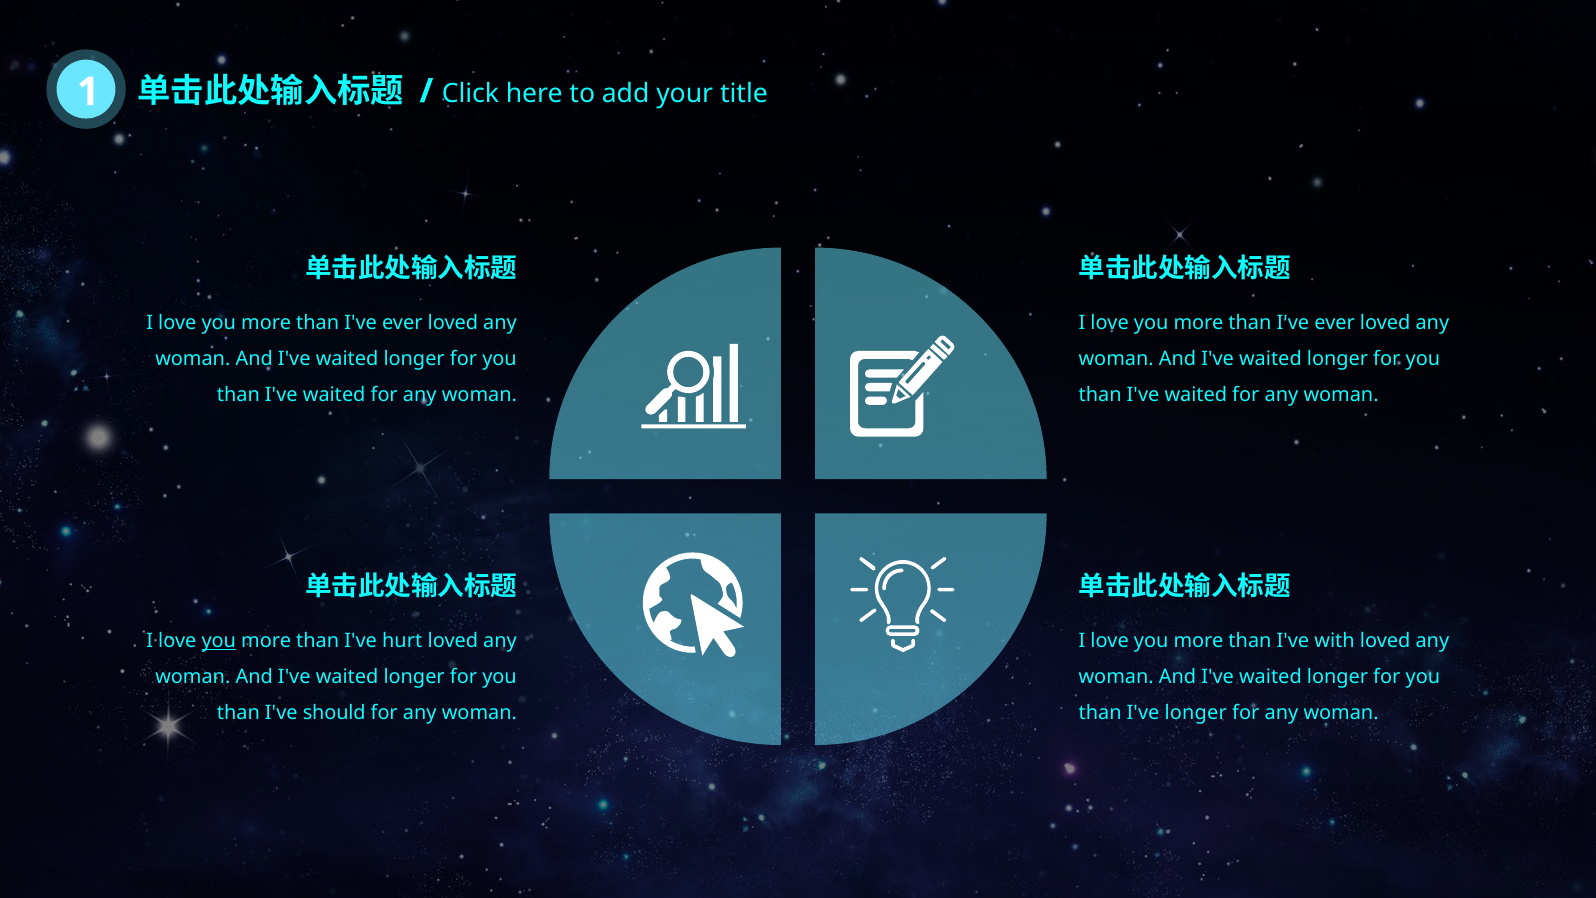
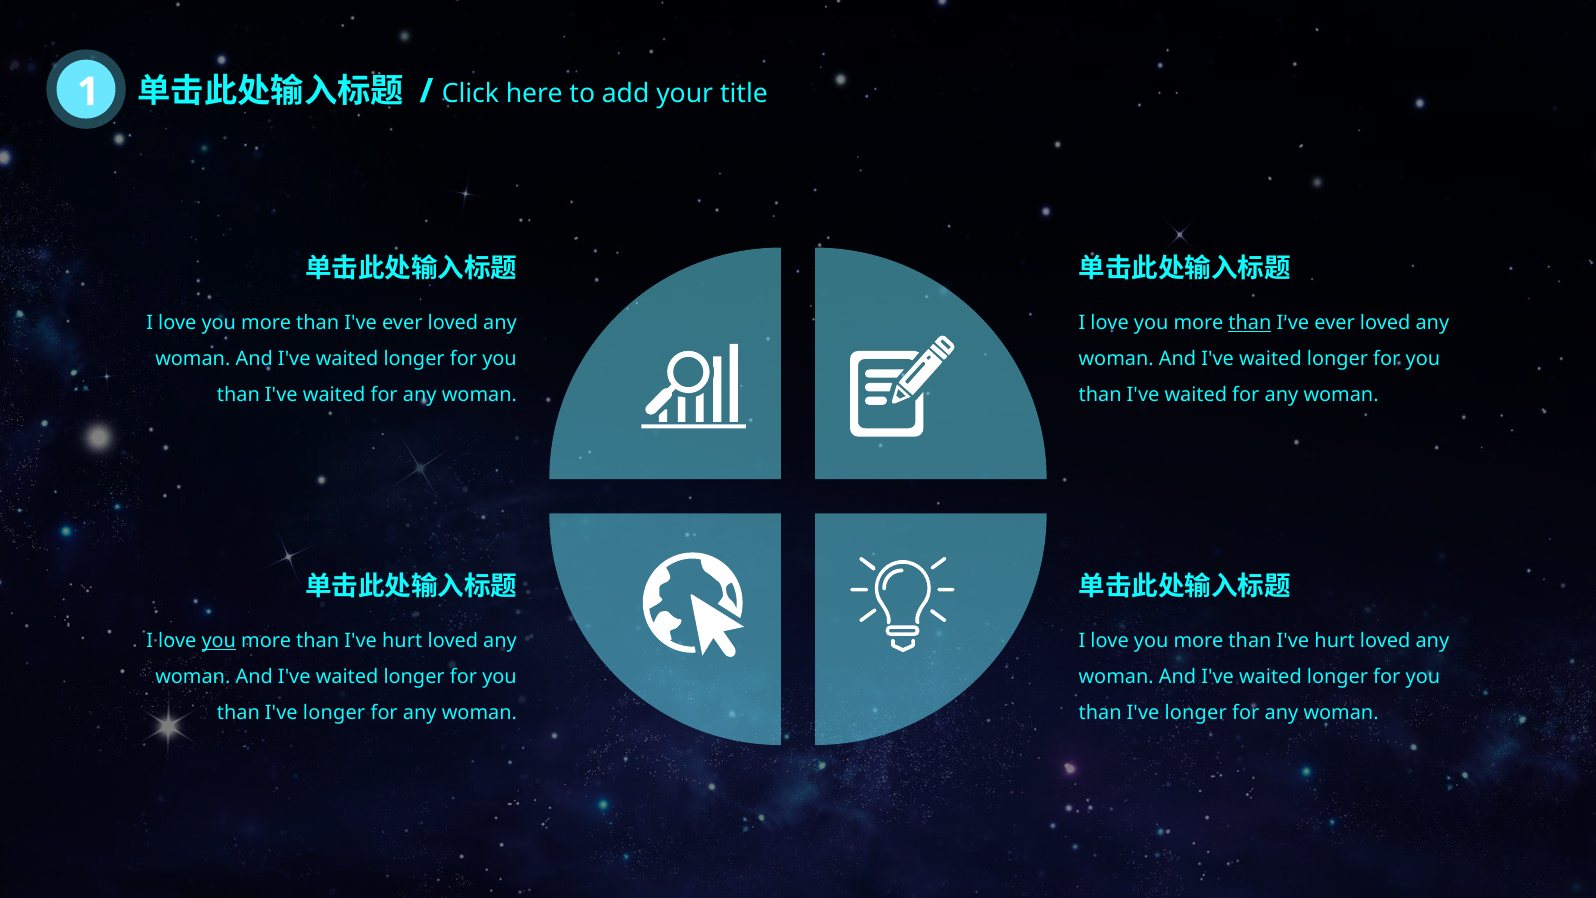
than at (1250, 323) underline: none -> present
with at (1335, 641): with -> hurt
should at (334, 713): should -> longer
